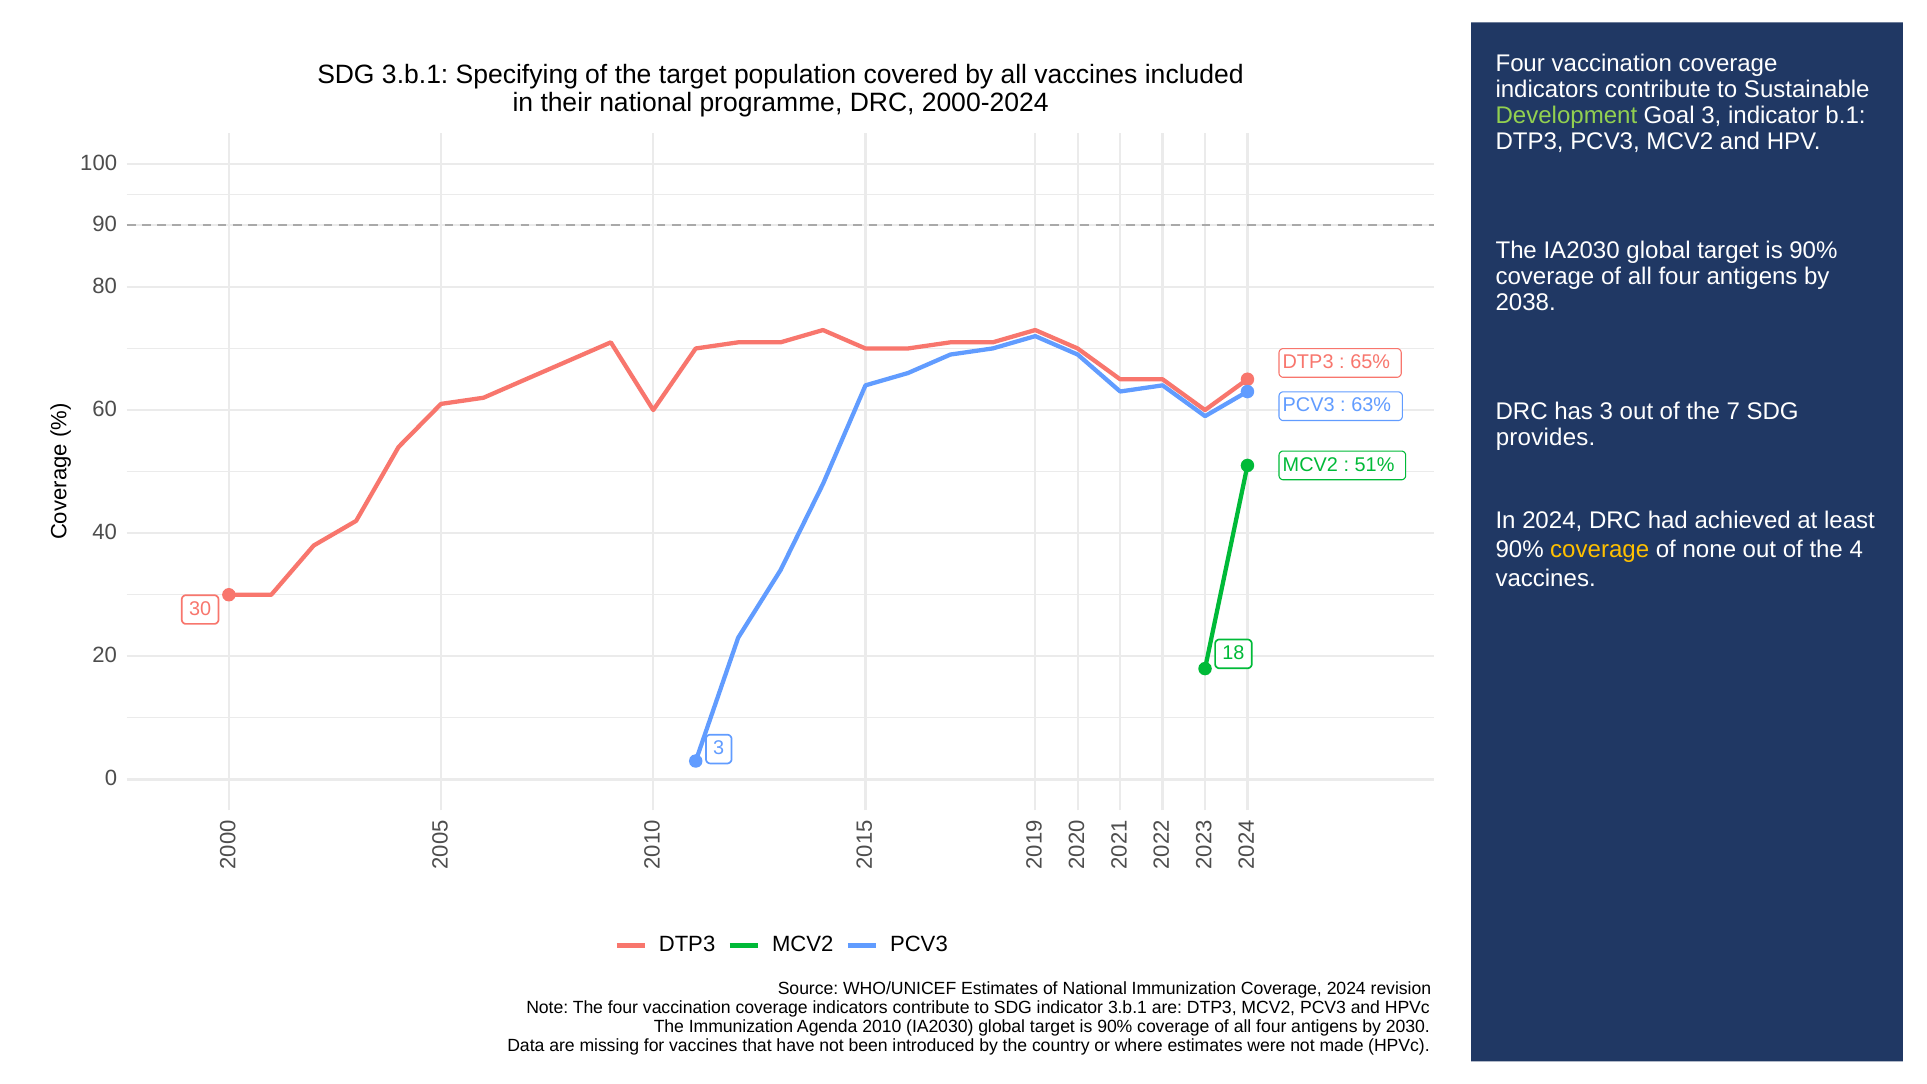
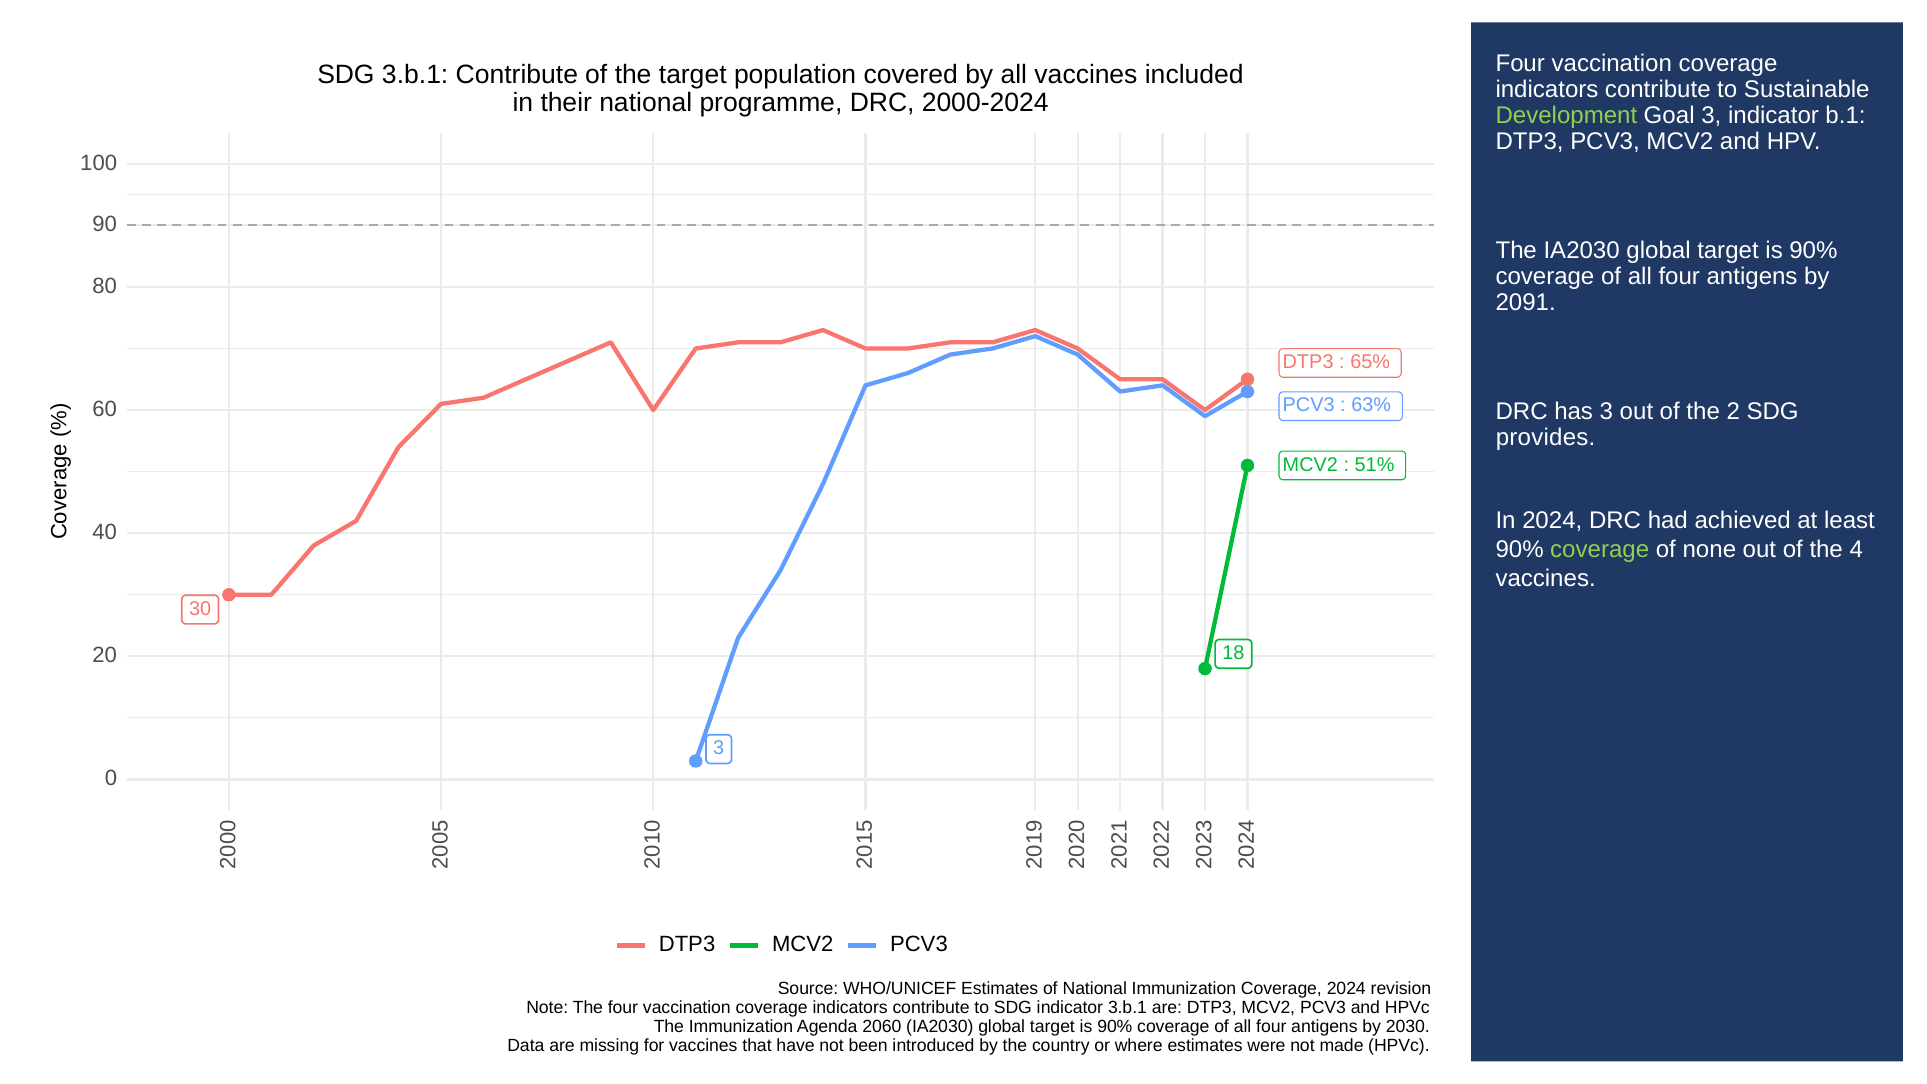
3.b.1 Specifying: Specifying -> Contribute
2038: 2038 -> 2091
the 7: 7 -> 2
coverage at (1600, 550) colour: yellow -> light green
2010: 2010 -> 2060
